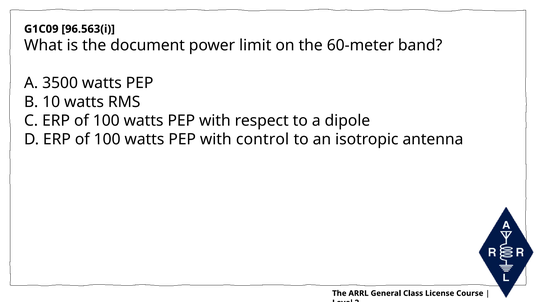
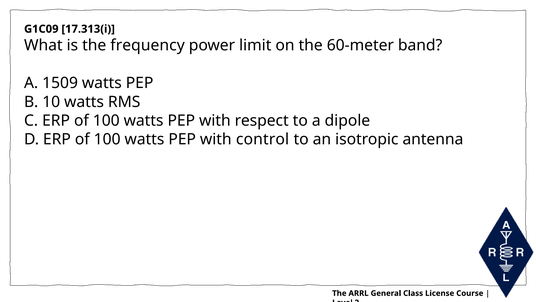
96.563(i: 96.563(i -> 17.313(i
document: document -> frequency
3500: 3500 -> 1509
